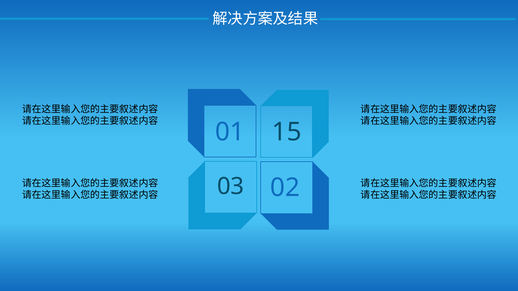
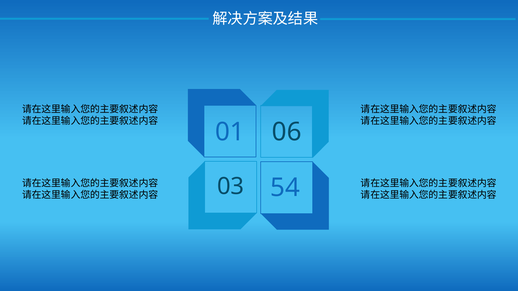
15: 15 -> 06
02: 02 -> 54
